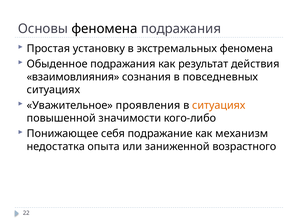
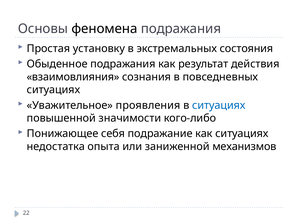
экстремальных феномена: феномена -> состояния
ситуациях at (219, 105) colour: orange -> blue
как механизм: механизм -> ситуациях
возрастного: возрастного -> механизмов
